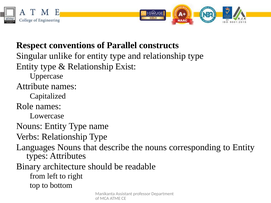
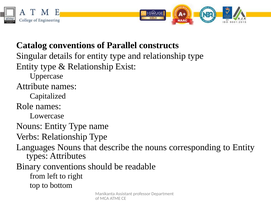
Respect: Respect -> Catalog
unlike: unlike -> details
Binary architecture: architecture -> conventions
